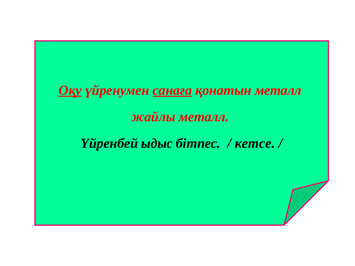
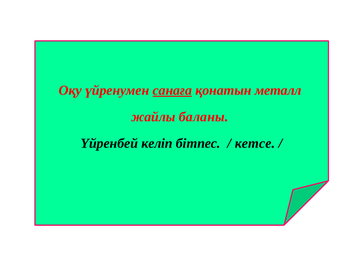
Оқу underline: present -> none
жайлы металл: металл -> баланы
ыдыс: ыдыс -> келіп
